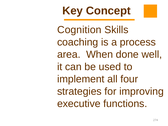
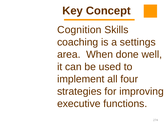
process: process -> settings
